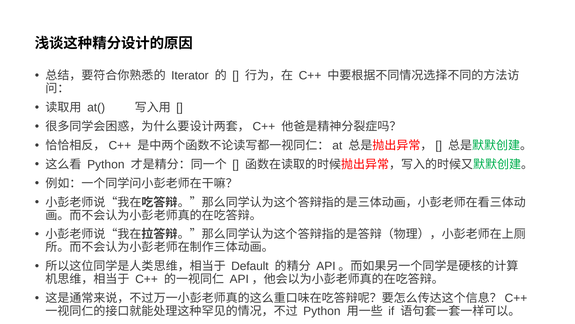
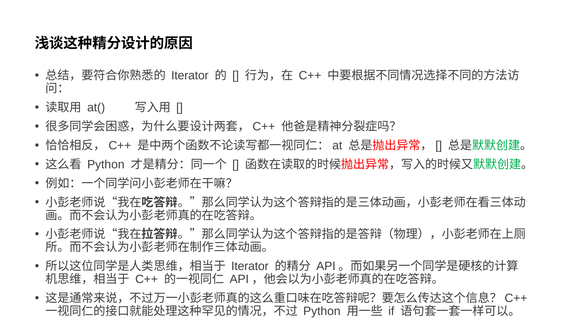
Default at (250, 266): Default -> Iterator
